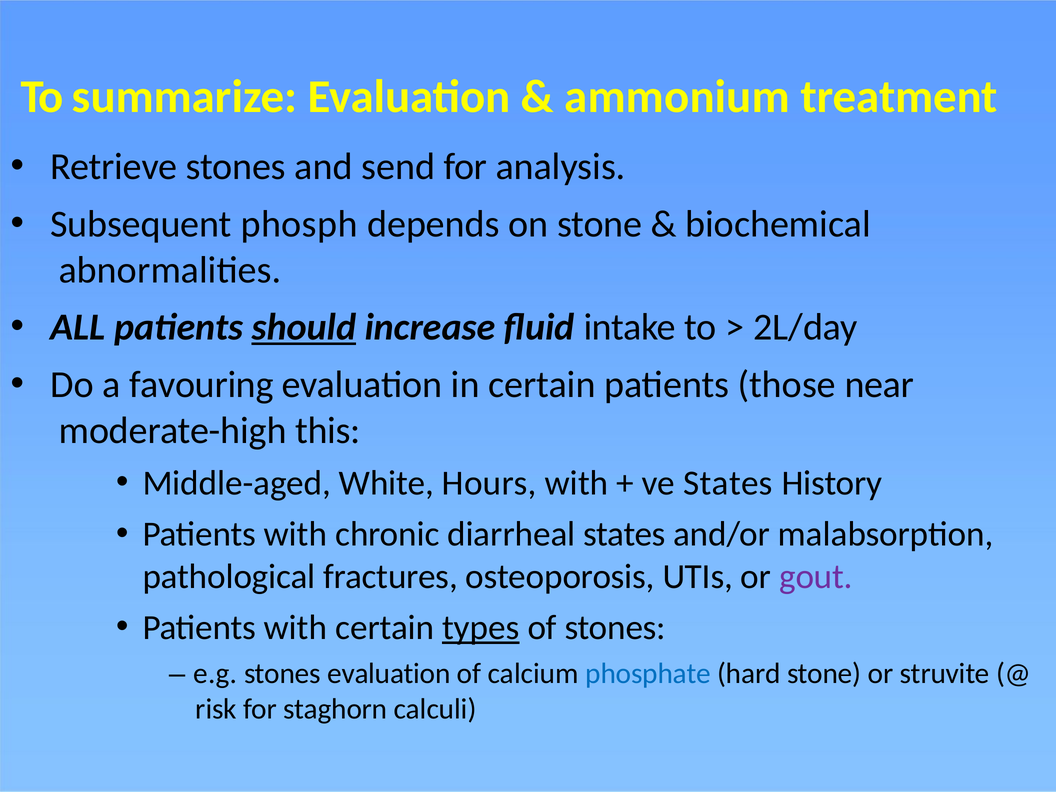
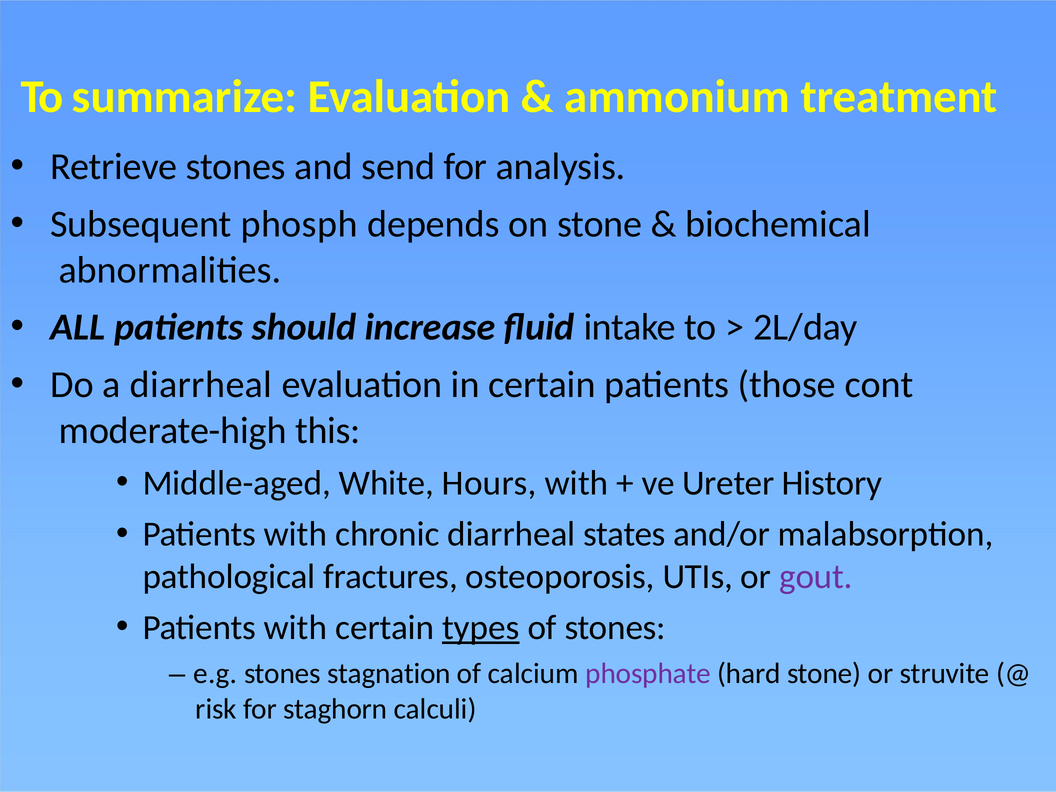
should underline: present -> none
a favouring: favouring -> diarrheal
near: near -> cont
ve States: States -> Ureter
stones evaluation: evaluation -> stagnation
phosphate colour: blue -> purple
